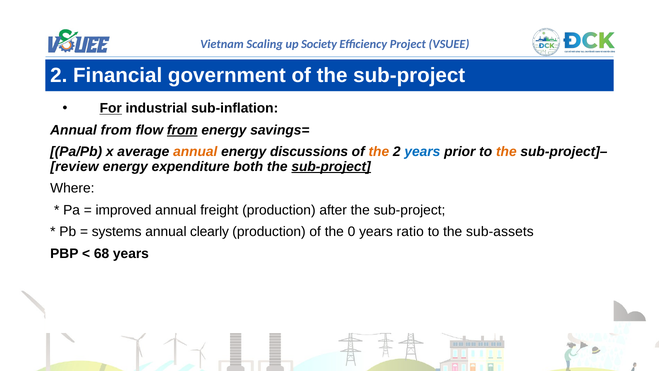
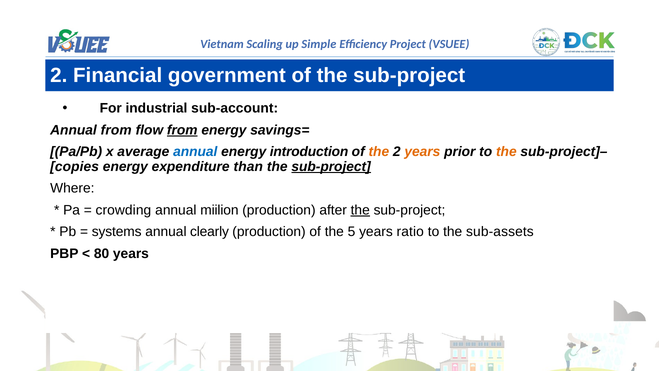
Society: Society -> Simple
For underline: present -> none
sub-inflation: sub-inflation -> sub-account
annual at (195, 152) colour: orange -> blue
discussions: discussions -> introduction
years at (422, 152) colour: blue -> orange
review: review -> copies
both: both -> than
improved: improved -> crowding
freight: freight -> miilion
the at (360, 210) underline: none -> present
0: 0 -> 5
68: 68 -> 80
